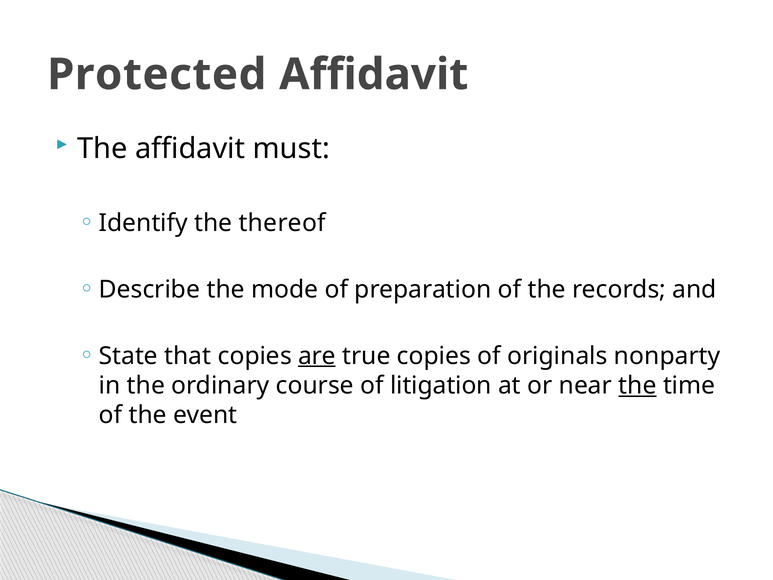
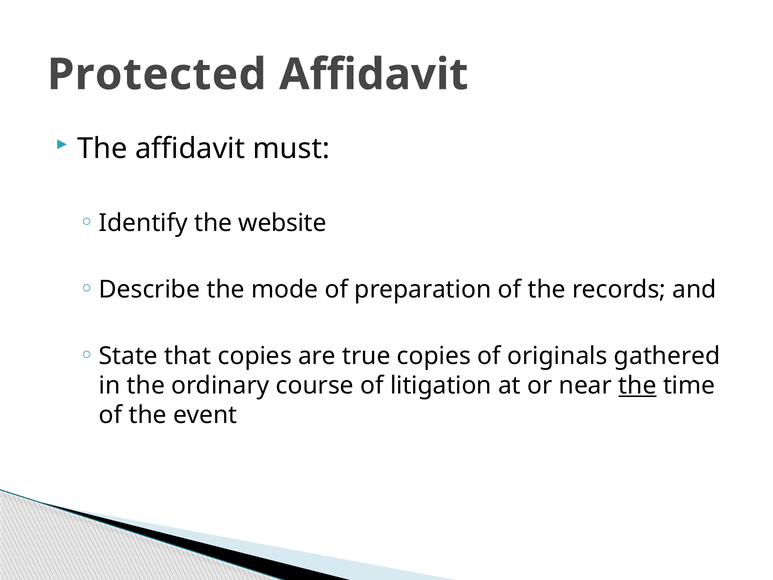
thereof: thereof -> website
are underline: present -> none
nonparty: nonparty -> gathered
